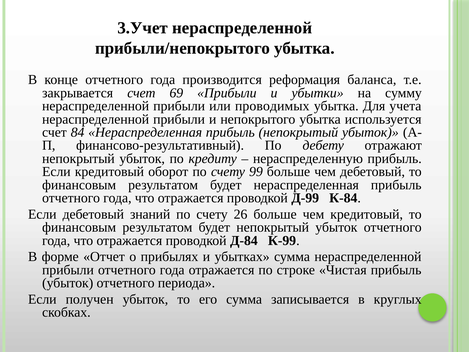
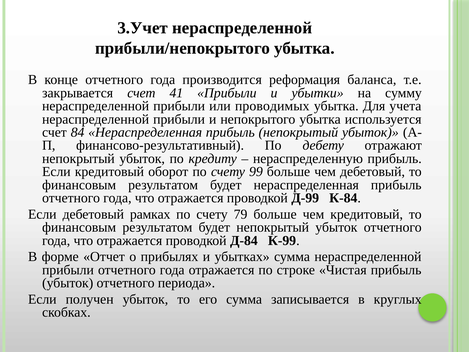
69: 69 -> 41
знаний: знаний -> рамках
26: 26 -> 79
